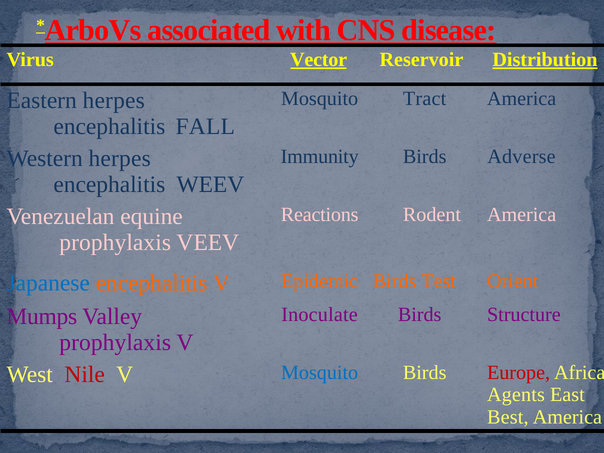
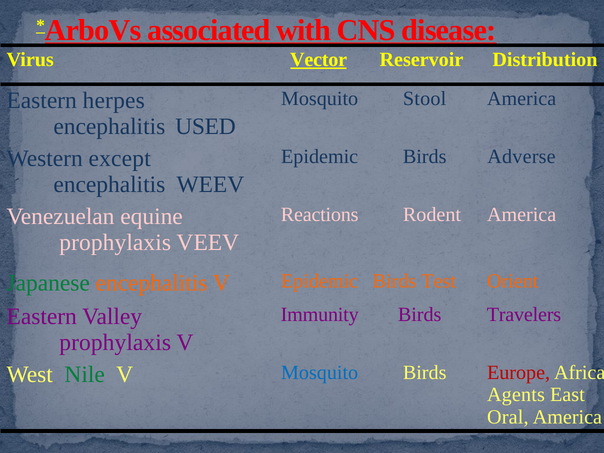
Distribution underline: present -> none
Tract: Tract -> Stool
FALL: FALL -> USED
Immunity at (320, 157): Immunity -> Epidemic
Western herpes: herpes -> except
Japanese colour: blue -> green
Inoculate: Inoculate -> Immunity
Structure: Structure -> Travelers
Mumps at (42, 316): Mumps -> Eastern
Nile colour: red -> green
Best: Best -> Oral
